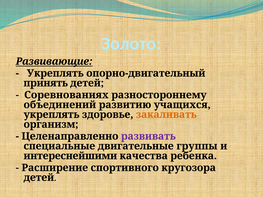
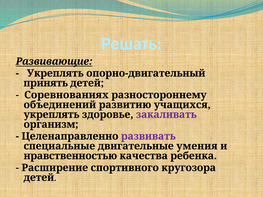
Золото: Золото -> Решать
закаливать colour: orange -> purple
группы: группы -> умения
интереснейшими: интереснейшими -> нравственностью
